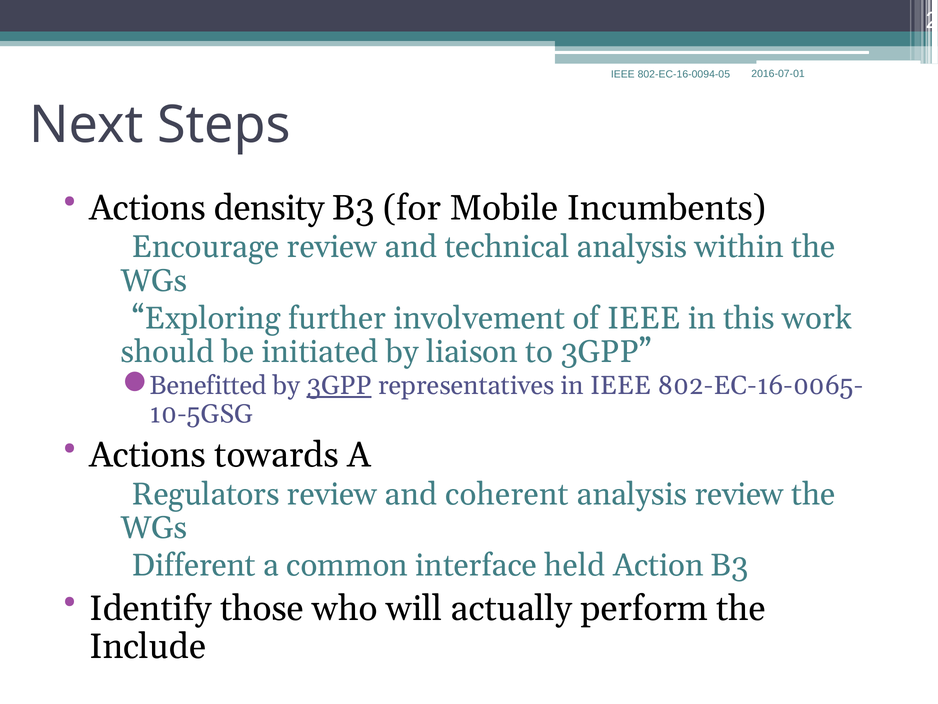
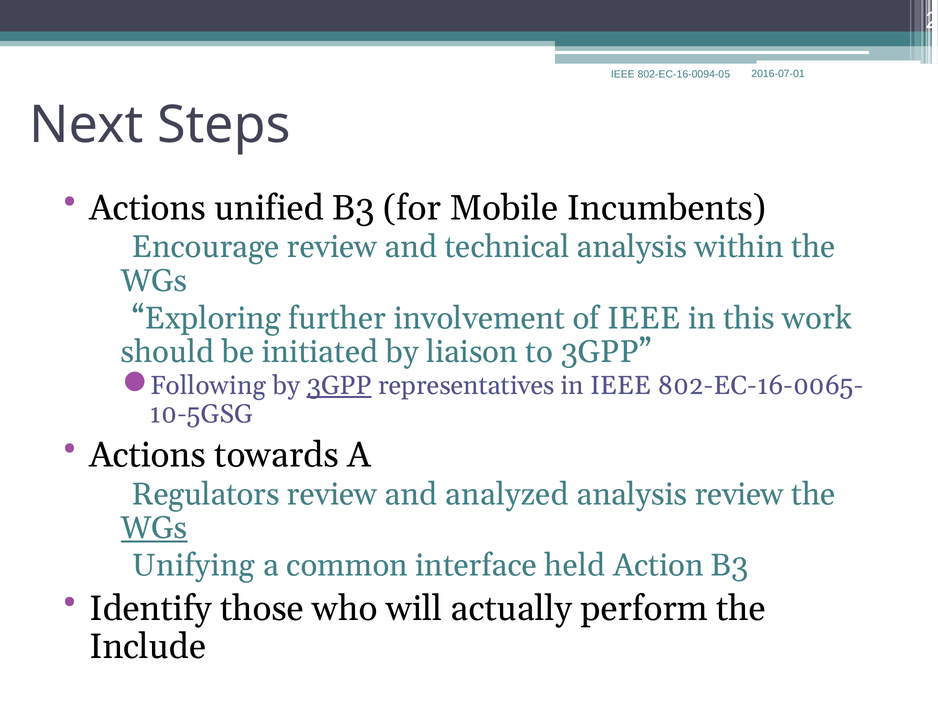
density: density -> unified
Benefitted: Benefitted -> Following
coherent: coherent -> analyzed
WGs at (154, 528) underline: none -> present
Different: Different -> Unifying
